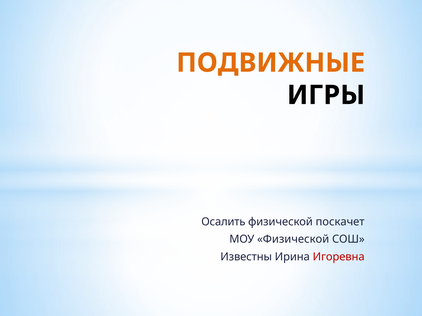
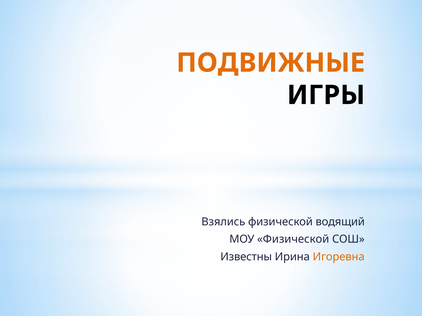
Осалить: Осалить -> Взялись
поскачет: поскачет -> водящий
Игоревна colour: red -> orange
